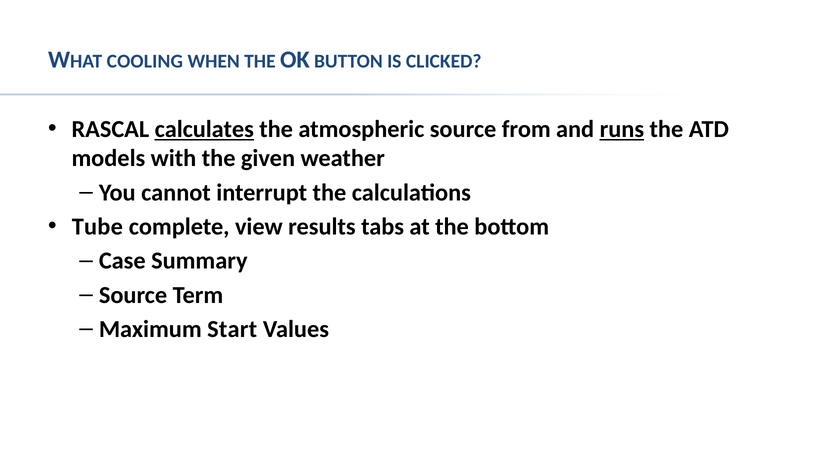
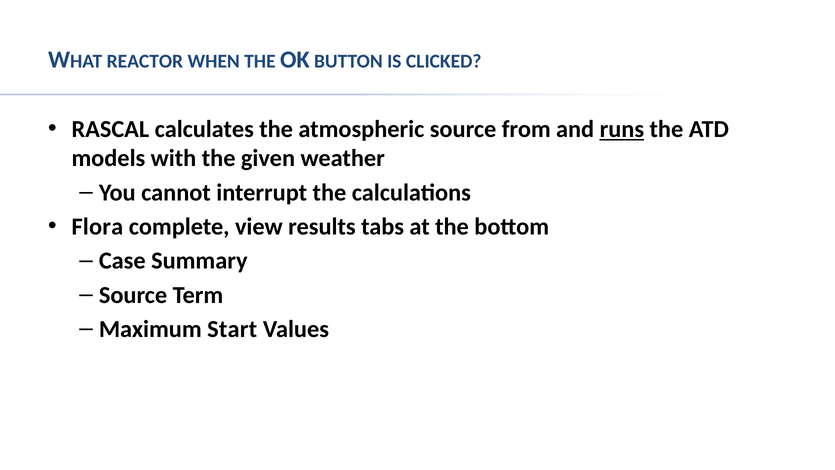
COOLING: COOLING -> REACTOR
calculates underline: present -> none
Tube: Tube -> Flora
